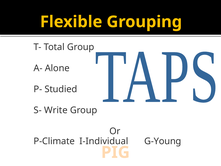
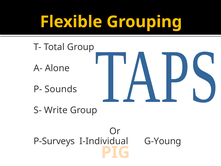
Studied: Studied -> Sounds
P-Climate: P-Climate -> P-Surveys
